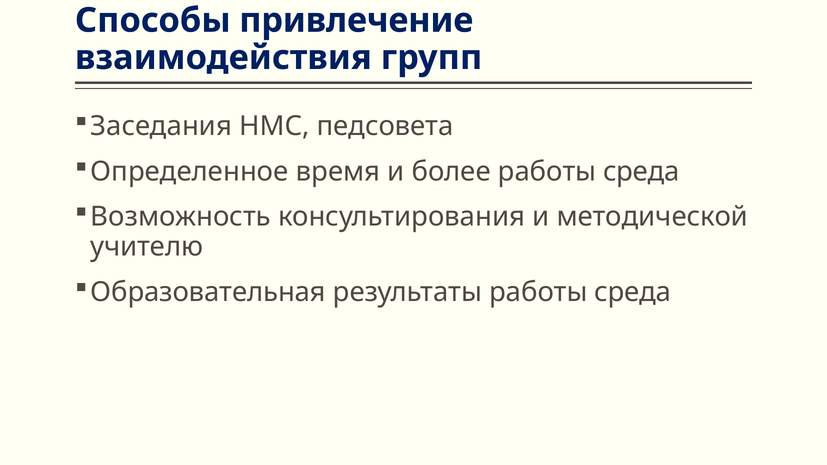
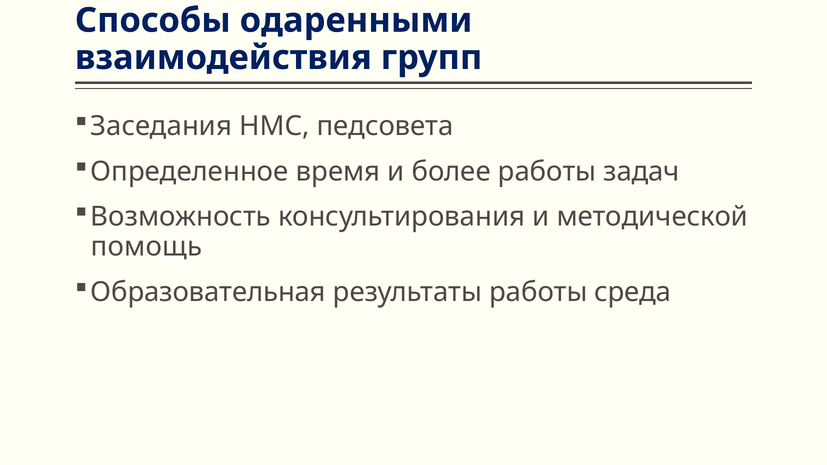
привлечение: привлечение -> одаренными
среда at (641, 172): среда -> задач
учителю: учителю -> помощь
